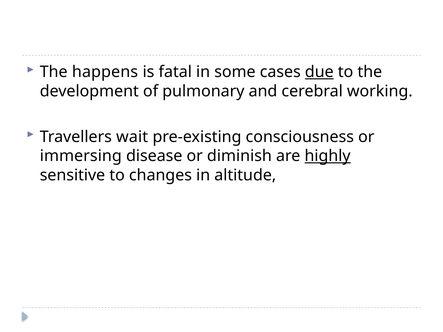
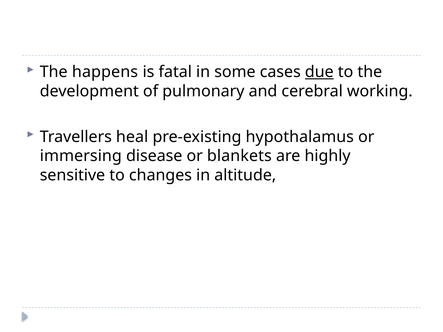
wait: wait -> heal
consciousness: consciousness -> hypothalamus
diminish: diminish -> blankets
highly underline: present -> none
